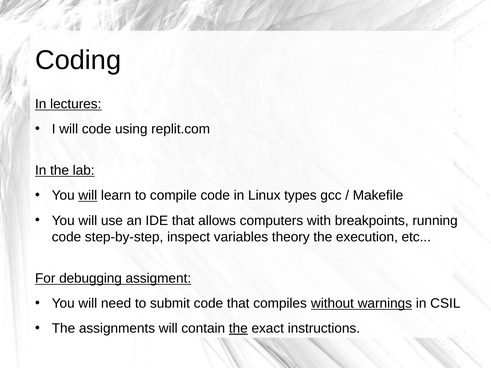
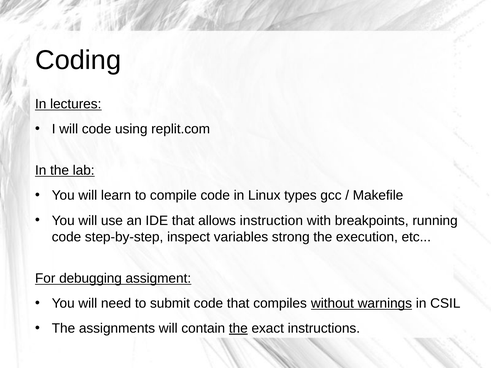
will at (88, 196) underline: present -> none
computers: computers -> instruction
theory: theory -> strong
